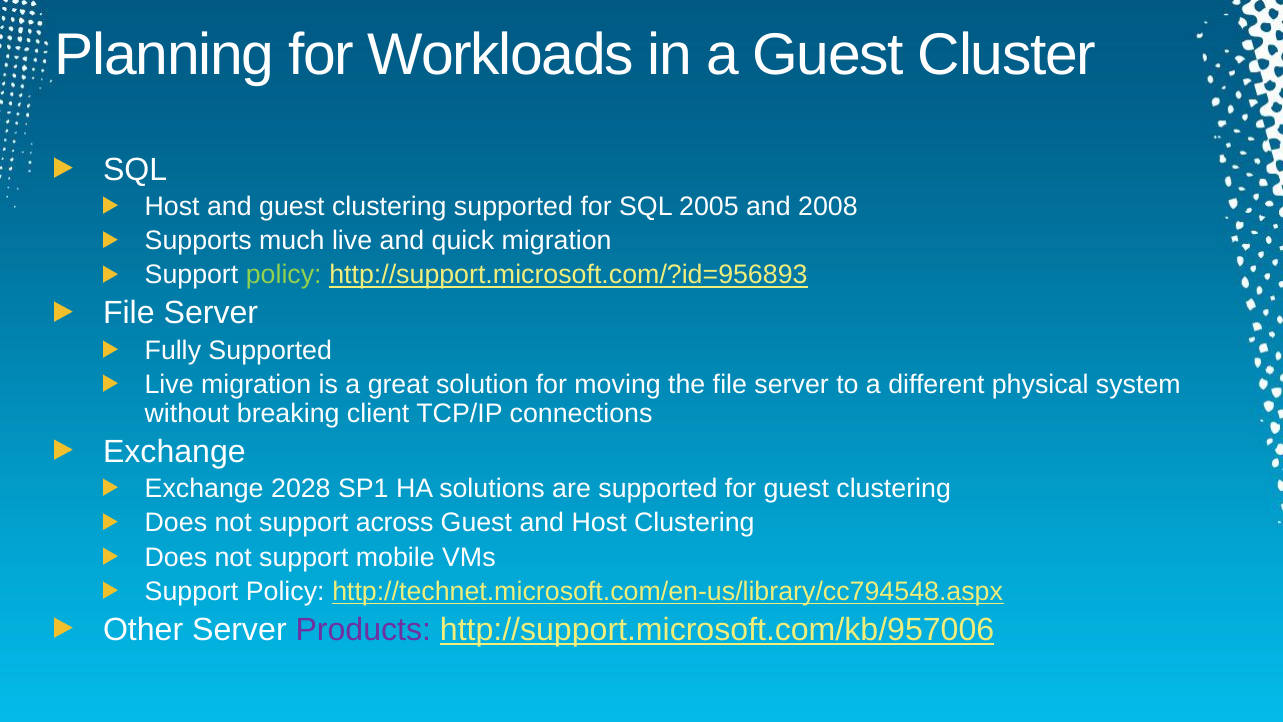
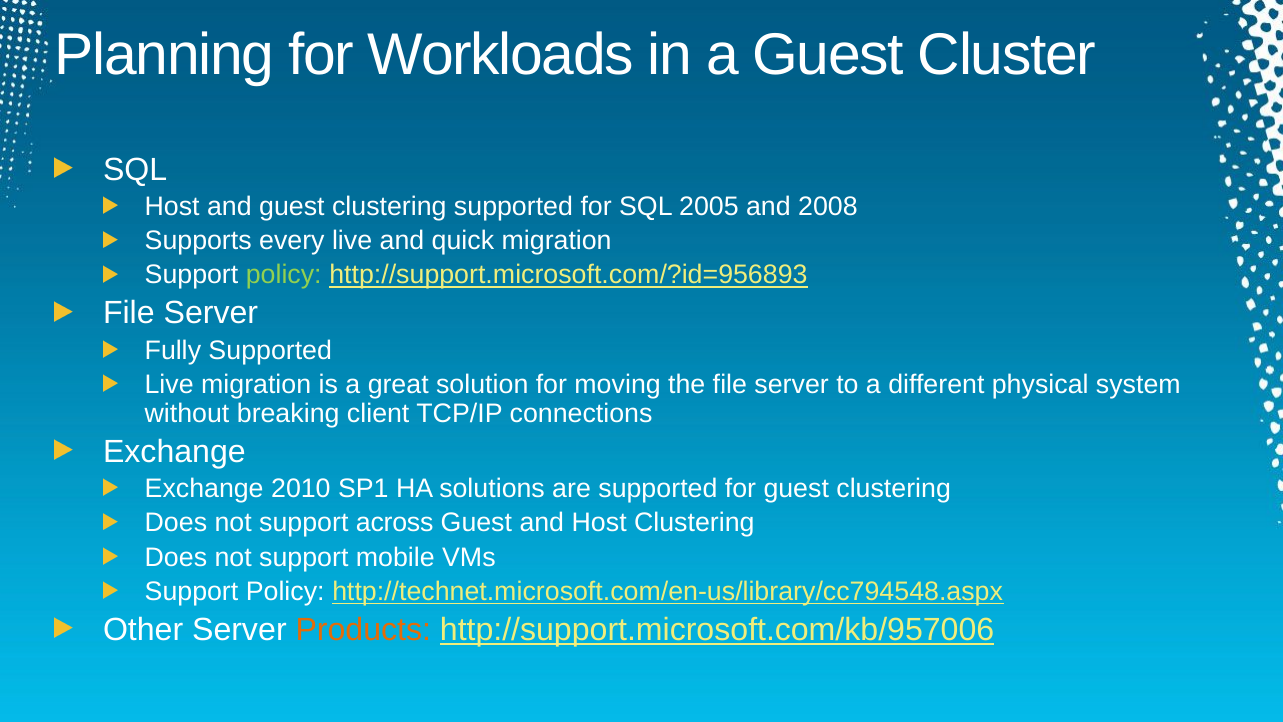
much: much -> every
2028: 2028 -> 2010
Products colour: purple -> orange
